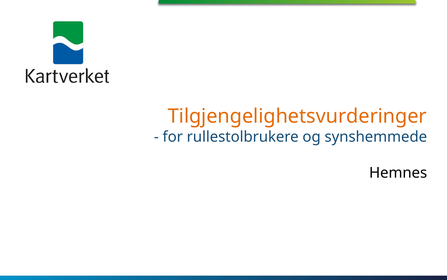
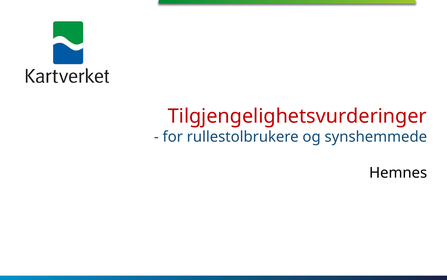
Tilgjengelighetsvurderinger colour: orange -> red
